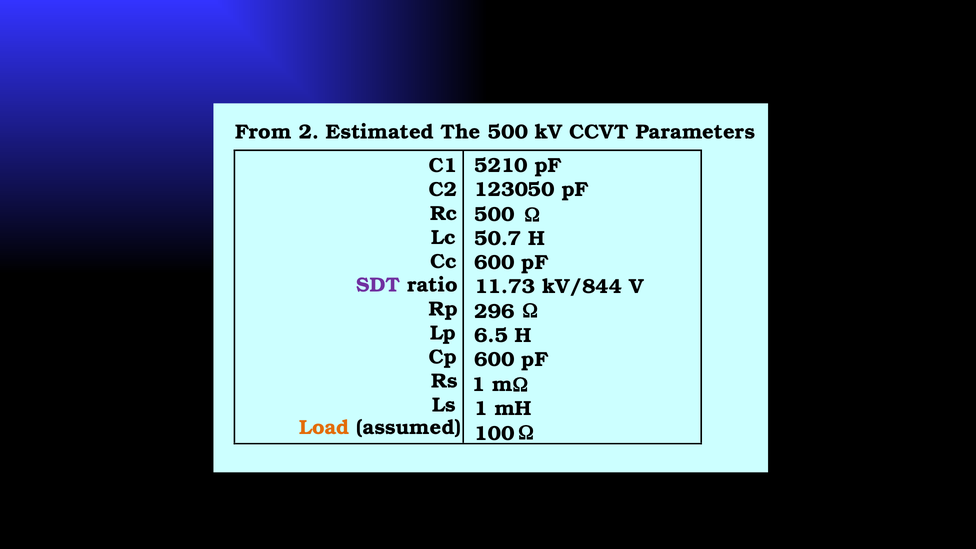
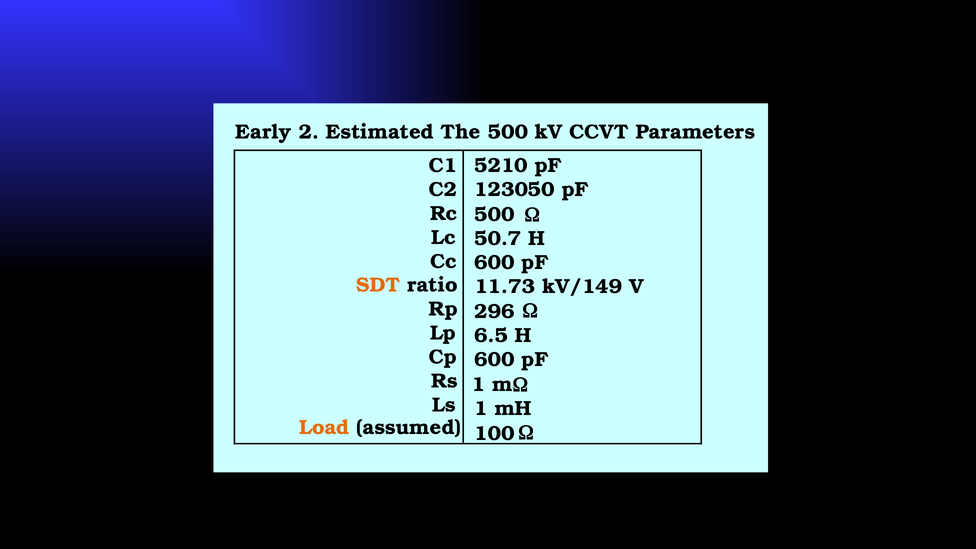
From: From -> Early
SDT colour: purple -> orange
kV/844: kV/844 -> kV/149
